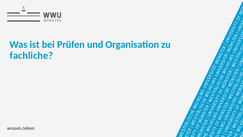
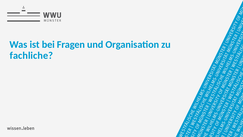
Prüfen: Prüfen -> Fragen
